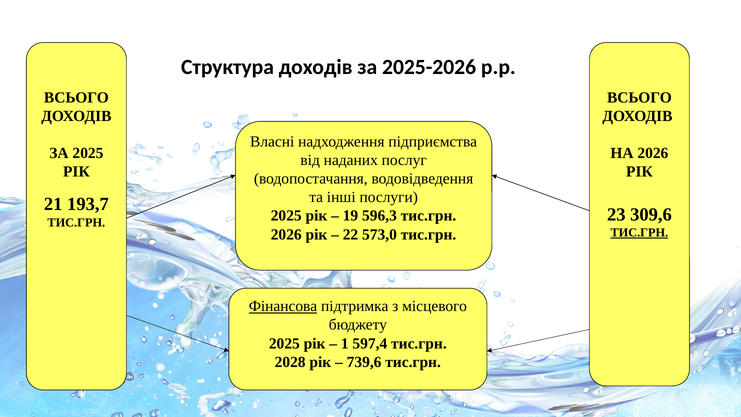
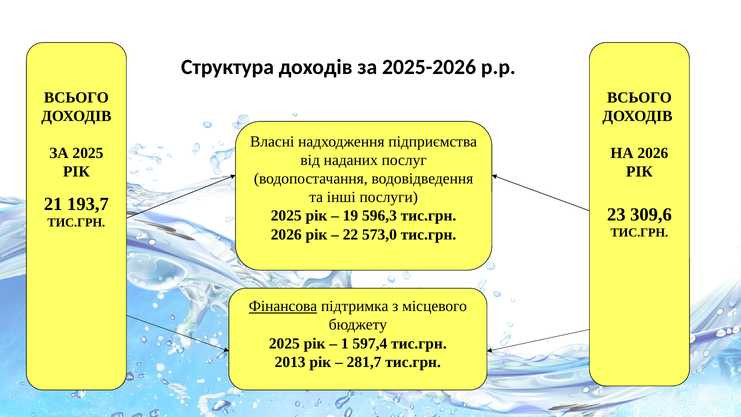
ТИС.ГРН at (639, 233) underline: present -> none
2028: 2028 -> 2013
739,6: 739,6 -> 281,7
